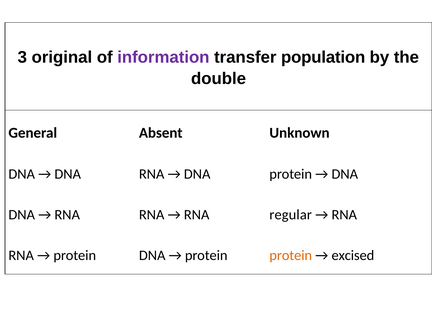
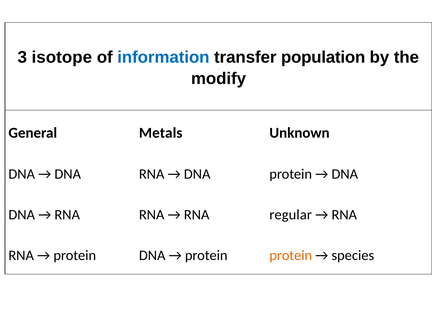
original: original -> isotope
information colour: purple -> blue
double: double -> modify
Absent: Absent -> Metals
excised: excised -> species
